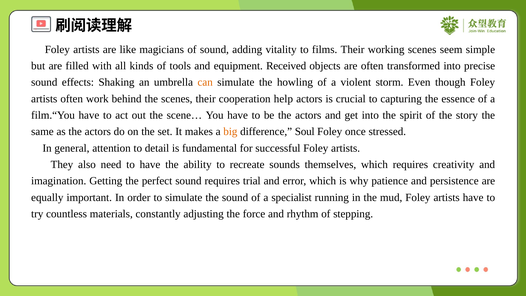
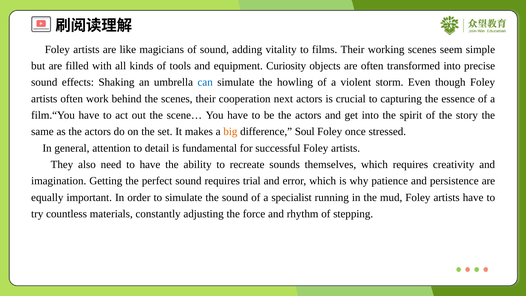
Received: Received -> Curiosity
can colour: orange -> blue
help: help -> next
